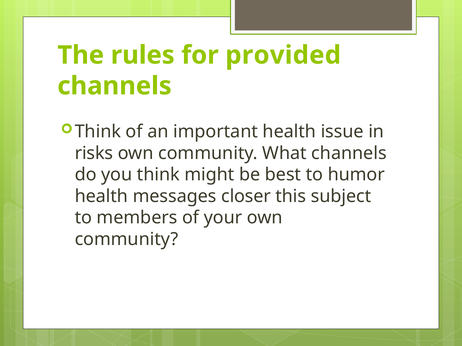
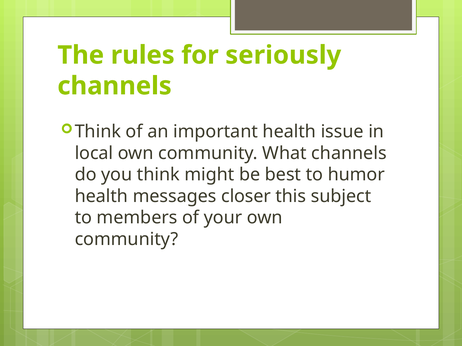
provided: provided -> seriously
risks: risks -> local
